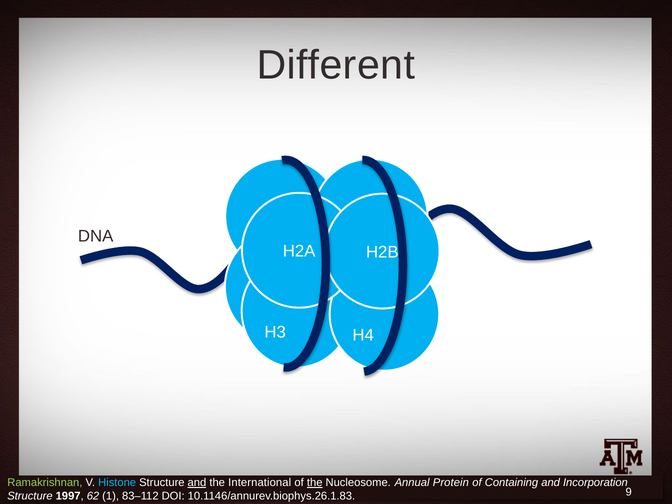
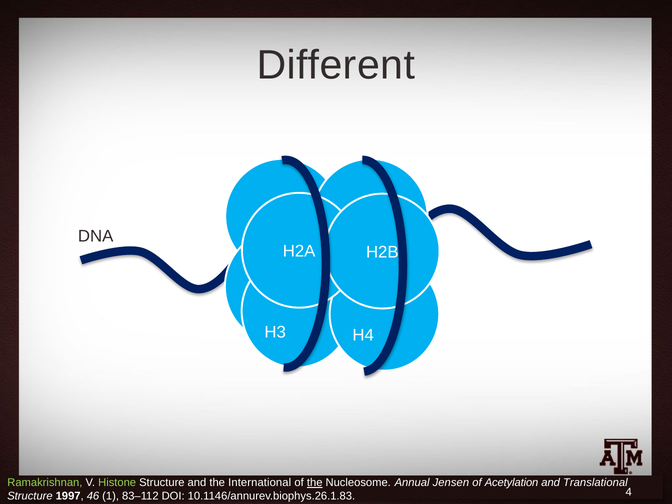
Histone colour: light blue -> light green
and at (197, 483) underline: present -> none
Protein: Protein -> Jensen
Containing: Containing -> Acetylation
Incorporation: Incorporation -> Translational
62: 62 -> 46
9: 9 -> 4
